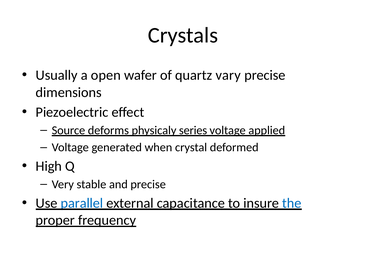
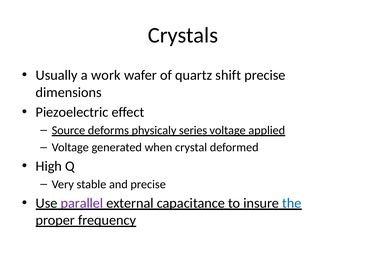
open: open -> work
vary: vary -> shift
parallel colour: blue -> purple
